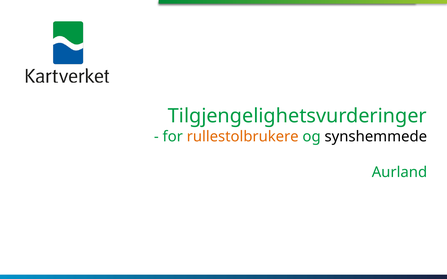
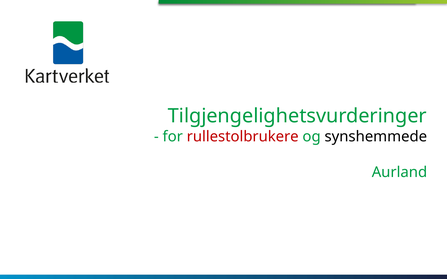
rullestolbrukere colour: orange -> red
